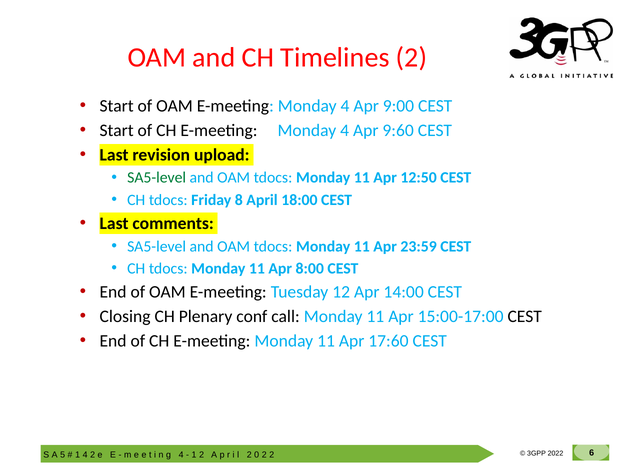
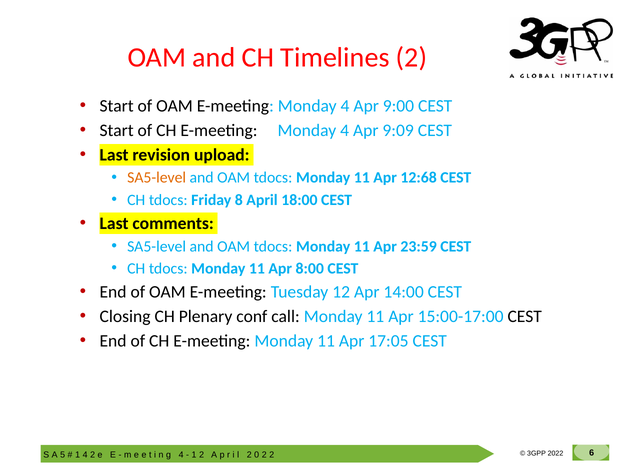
9:60: 9:60 -> 9:09
SA5-level at (157, 178) colour: green -> orange
12:50: 12:50 -> 12:68
17:60: 17:60 -> 17:05
